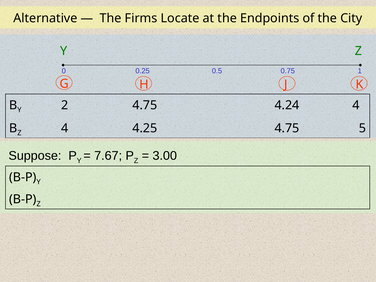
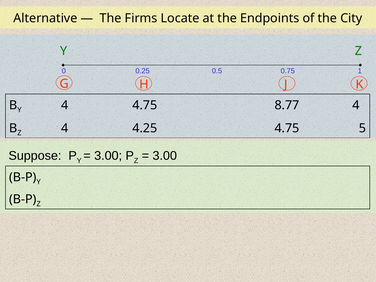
Y 2: 2 -> 4
4.24: 4.24 -> 8.77
7.67 at (108, 156): 7.67 -> 3.00
